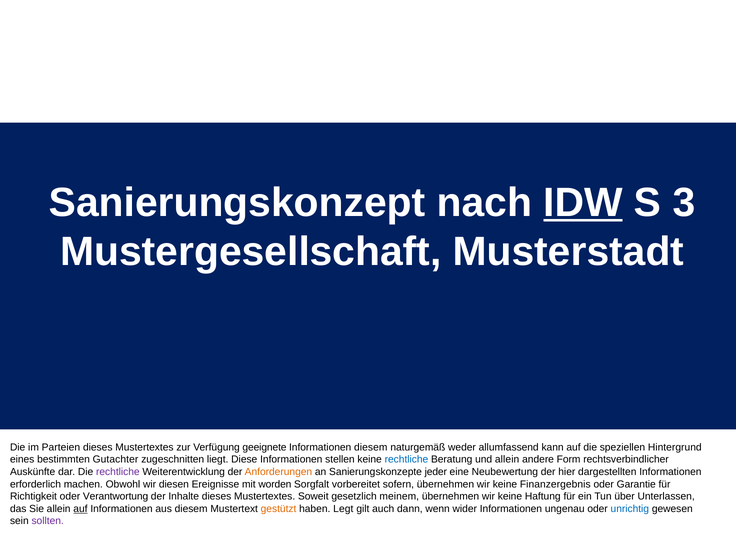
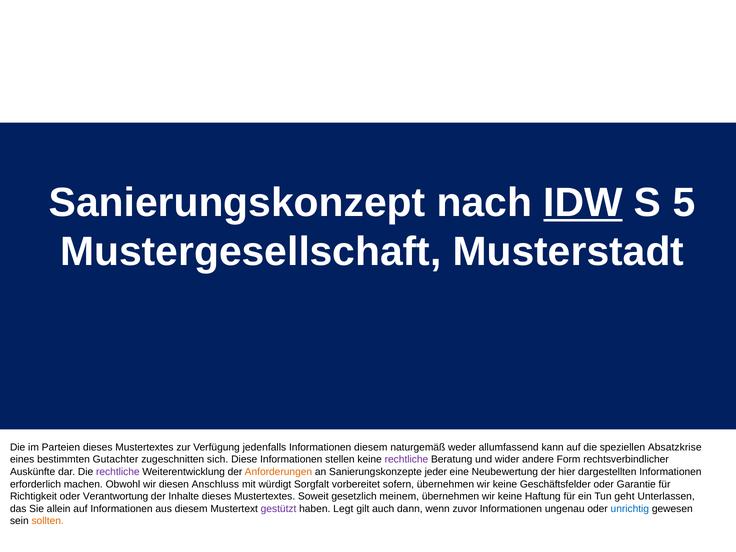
3: 3 -> 5
geeignete: geeignete -> jedenfalls
Hintergrund: Hintergrund -> Absatzkrise
liegt: liegt -> sich
rechtliche at (406, 460) colour: blue -> purple
und allein: allein -> wider
Ereignisse: Ereignisse -> Anschluss
worden: worden -> würdigt
Finanzergebnis: Finanzergebnis -> Geschäftsfelder
über: über -> geht
auf at (80, 509) underline: present -> none
gestützt colour: orange -> purple
wider: wider -> zuvor
sollten colour: purple -> orange
